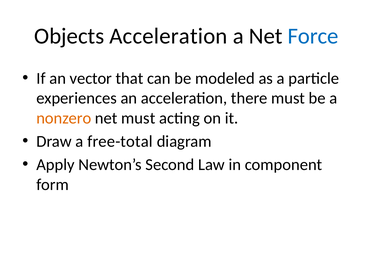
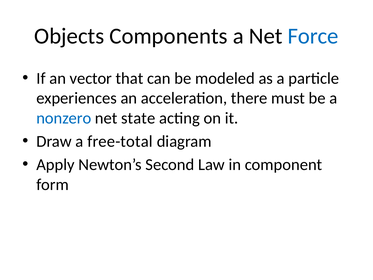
Objects Acceleration: Acceleration -> Components
nonzero colour: orange -> blue
net must: must -> state
